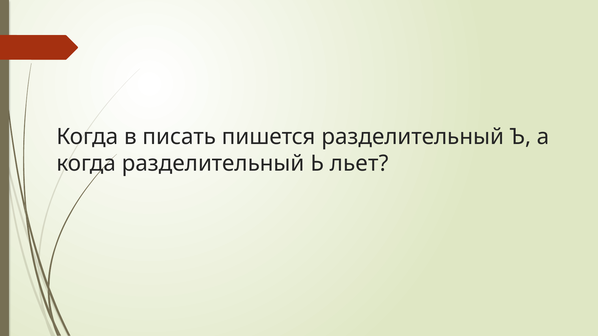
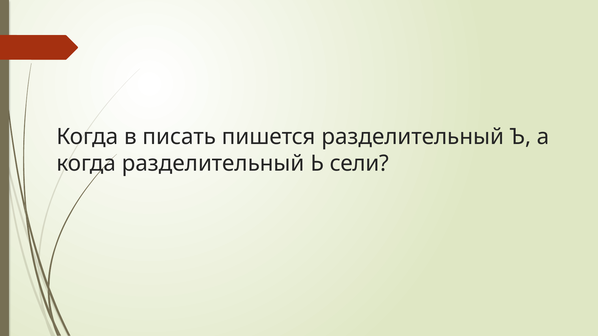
льет: льет -> сели
